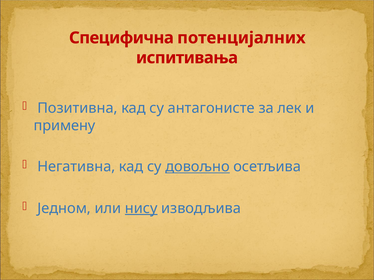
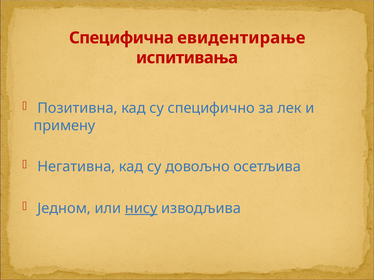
потенцијалних: потенцијалних -> евидентирање
антагонисте: антагонисте -> специфично
довољно underline: present -> none
